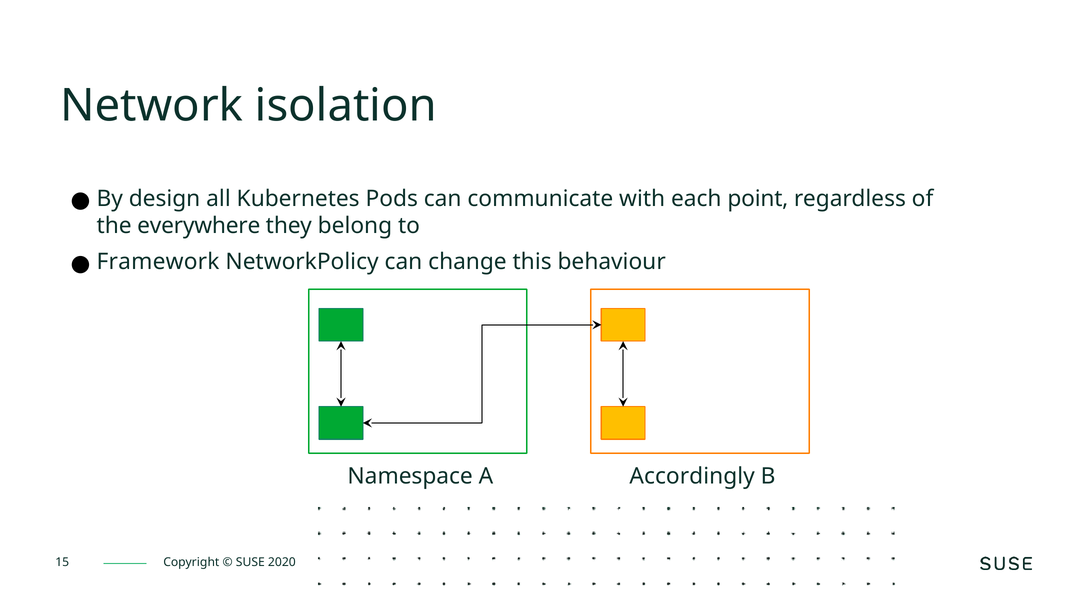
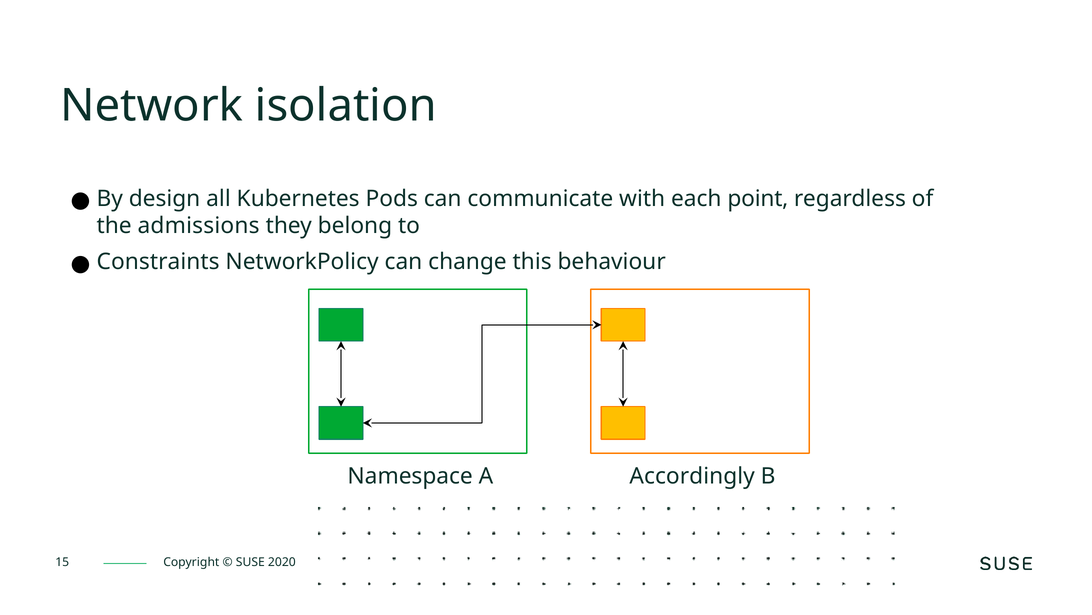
everywhere: everywhere -> admissions
Framework: Framework -> Constraints
